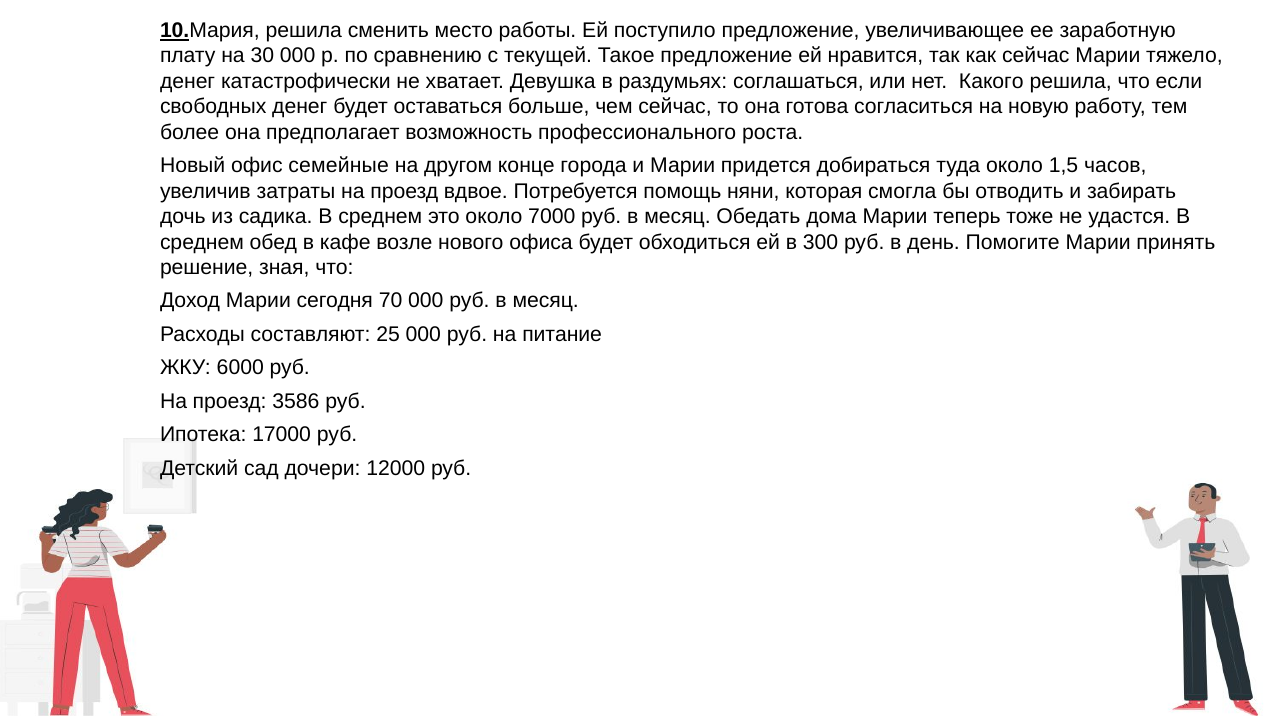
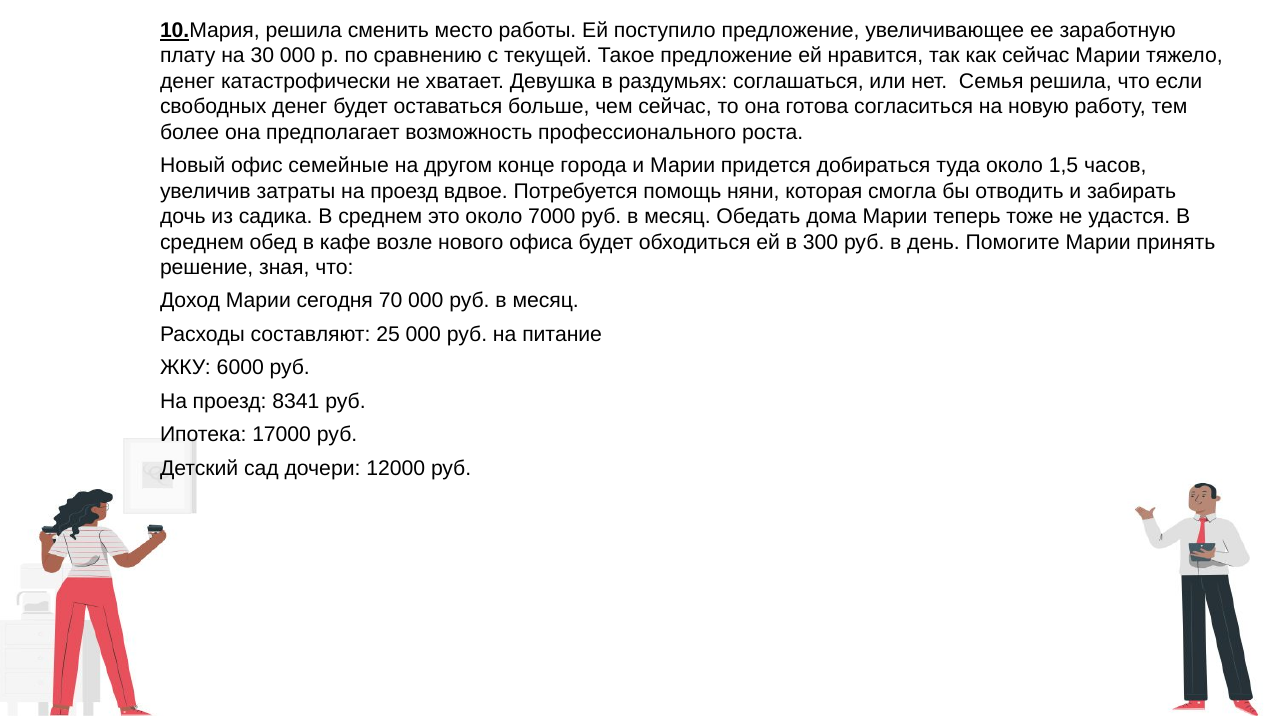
Какого: Какого -> Семья
3586: 3586 -> 8341
